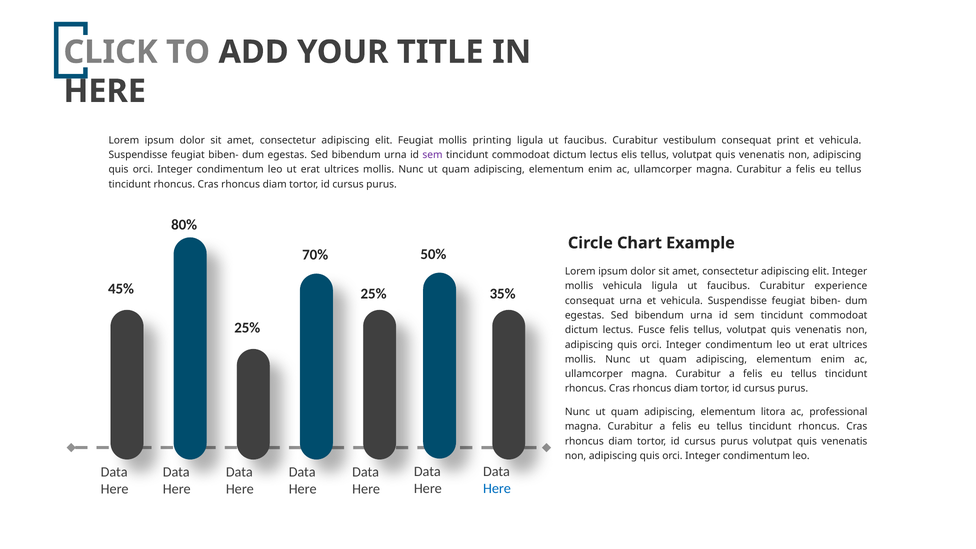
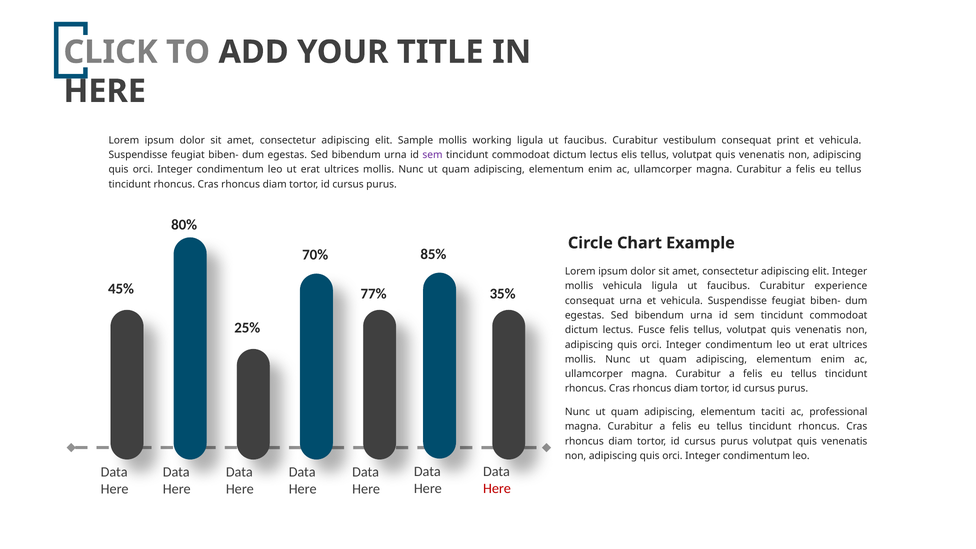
elit Feugiat: Feugiat -> Sample
printing: printing -> working
50%: 50% -> 85%
25% at (374, 294): 25% -> 77%
litora: litora -> taciti
Here at (497, 489) colour: blue -> red
